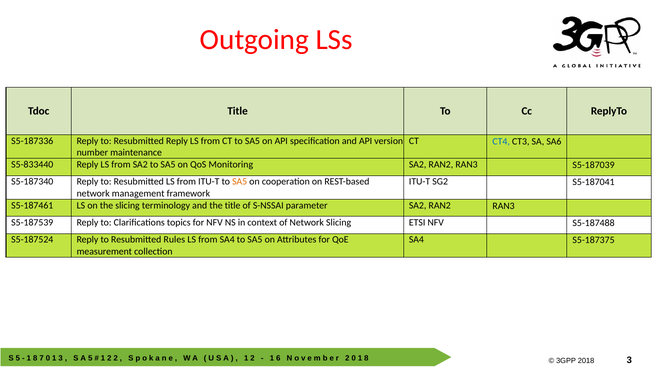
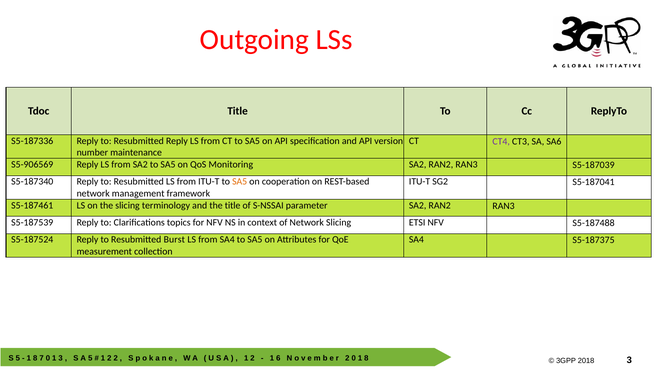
CT4 colour: blue -> purple
S5-833440: S5-833440 -> S5-906569
Rules: Rules -> Burst
